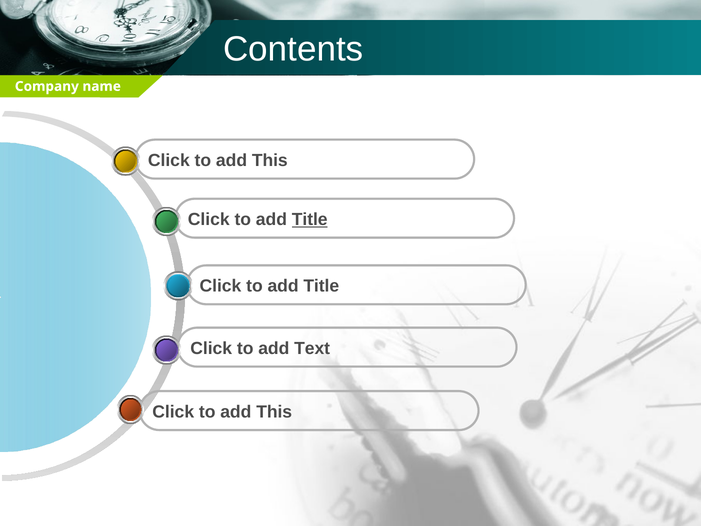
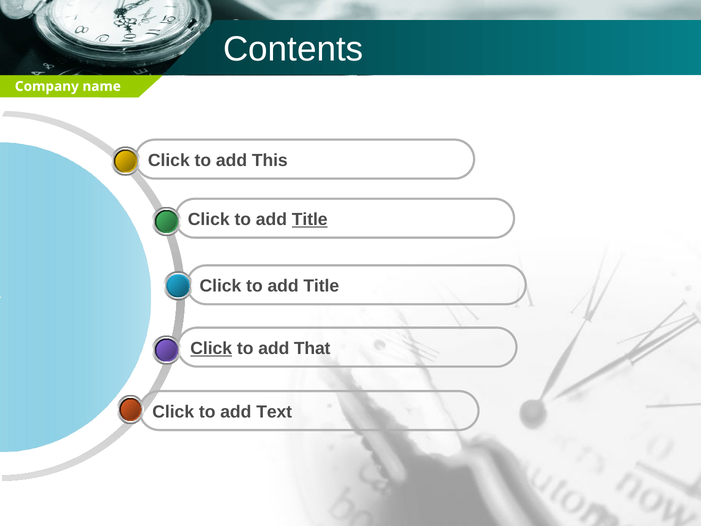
Click at (211, 348) underline: none -> present
Text: Text -> That
This at (274, 412): This -> Text
